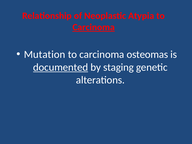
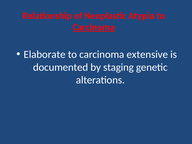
Mutation: Mutation -> Elaborate
osteomas: osteomas -> extensive
documented underline: present -> none
